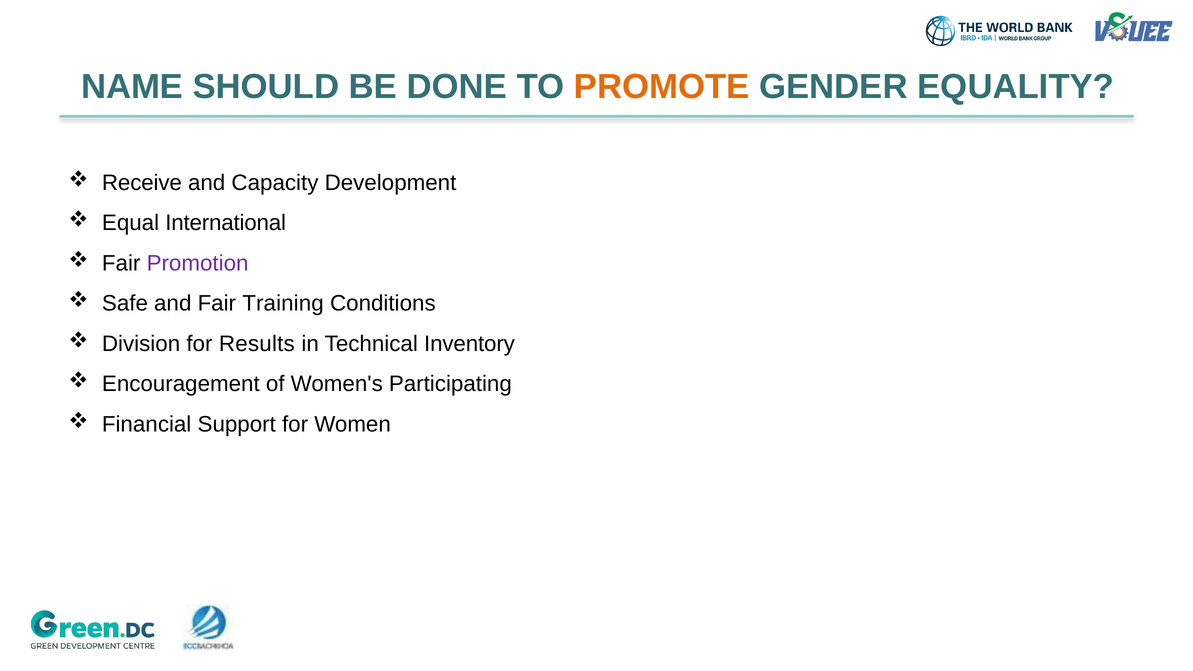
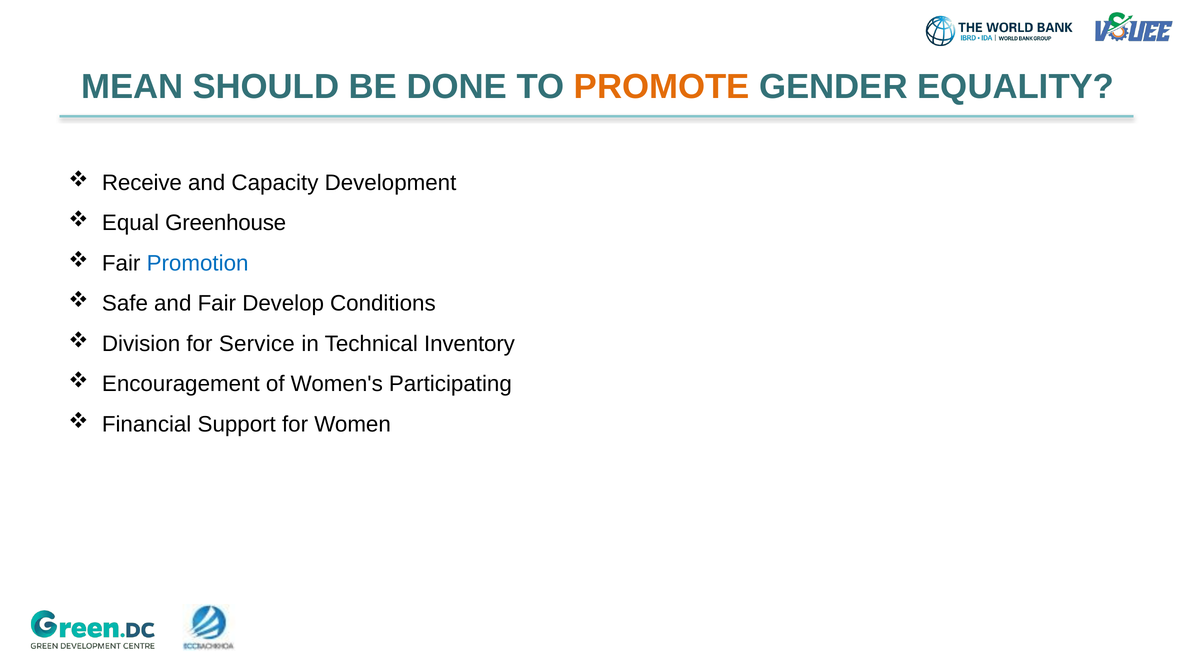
NAME: NAME -> MEAN
International: International -> Greenhouse
Promotion colour: purple -> blue
Training: Training -> Develop
Results: Results -> Service
